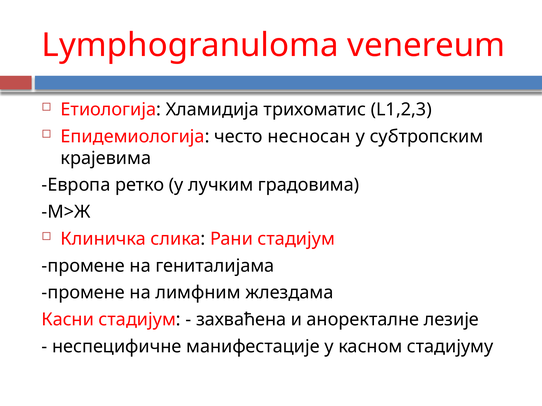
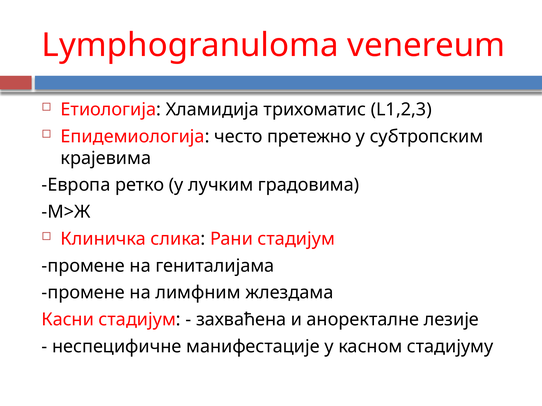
несносан: несносан -> претежно
